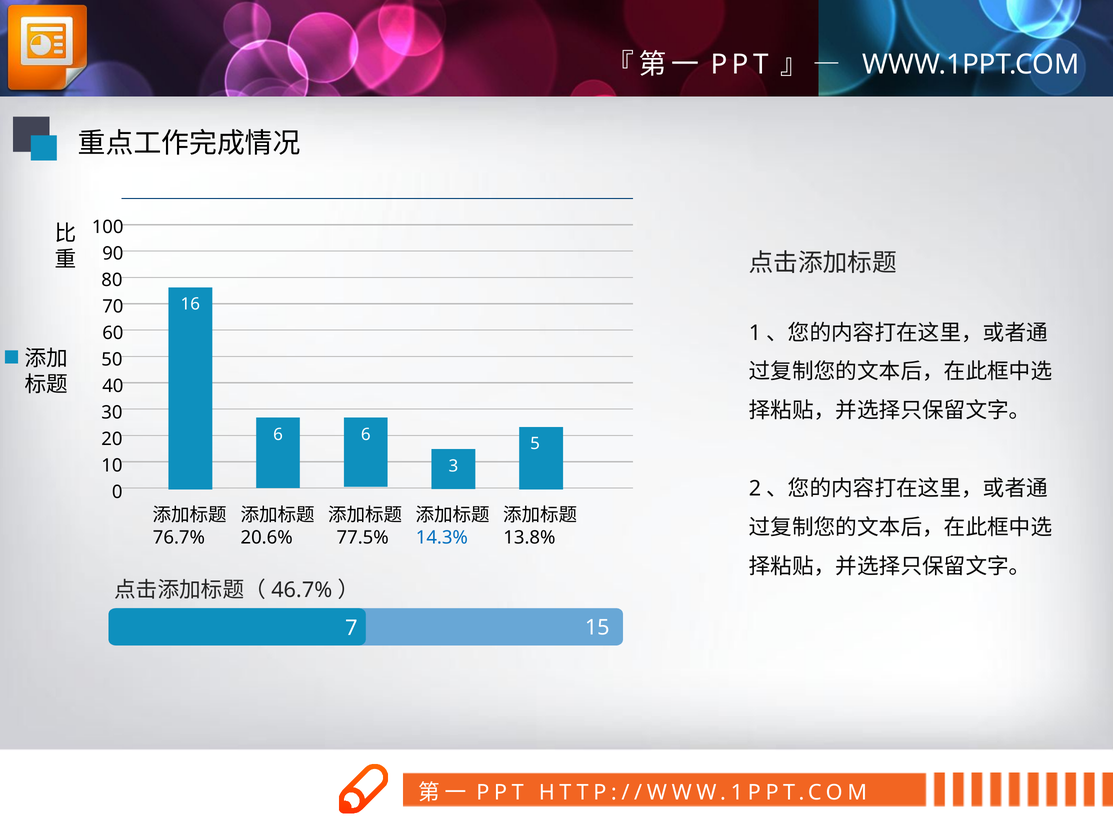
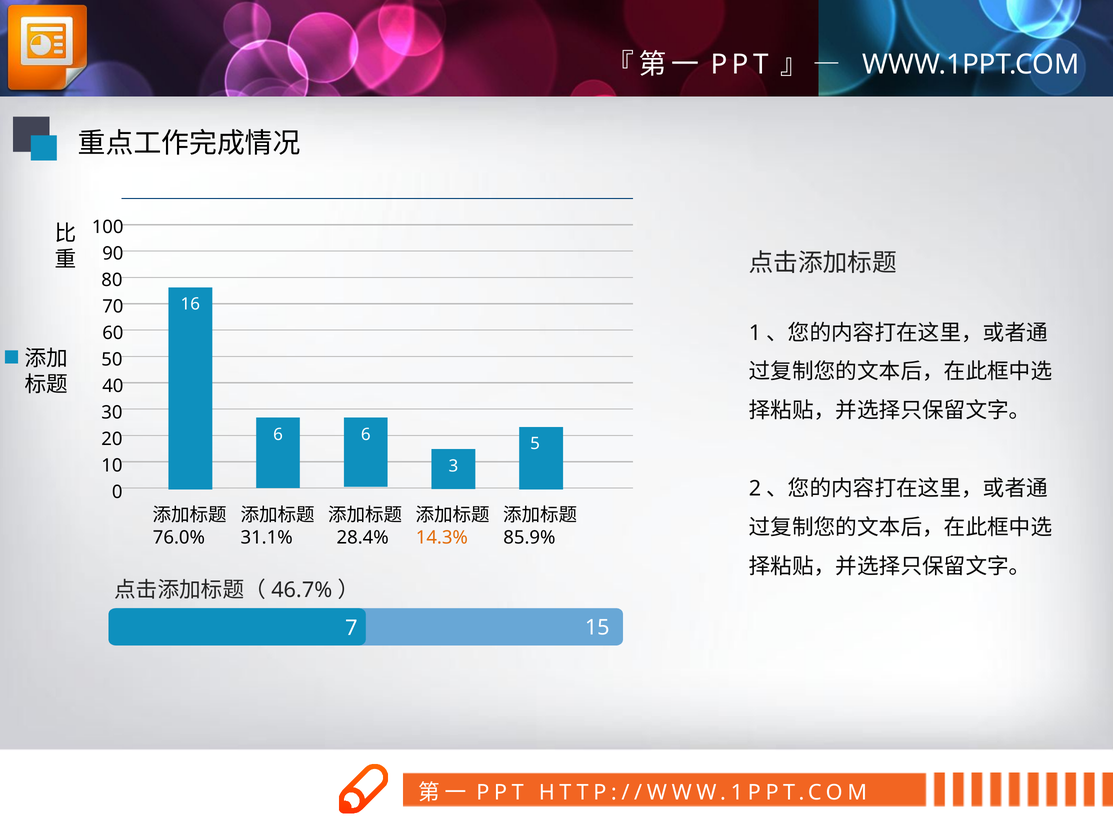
76.7%: 76.7% -> 76.0%
20.6%: 20.6% -> 31.1%
77.5%: 77.5% -> 28.4%
14.3% colour: blue -> orange
13.8%: 13.8% -> 85.9%
